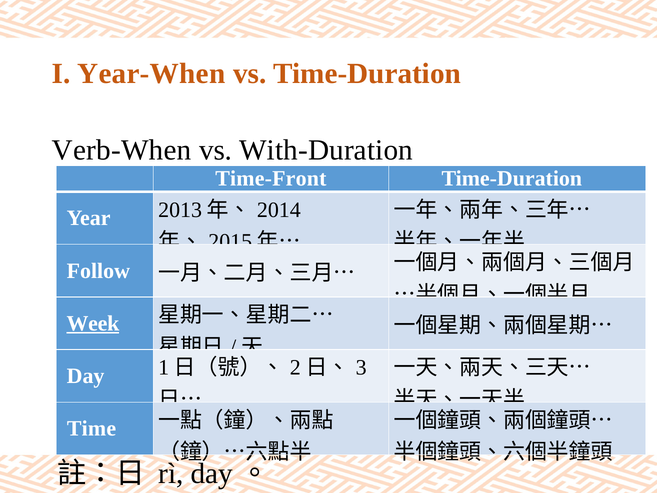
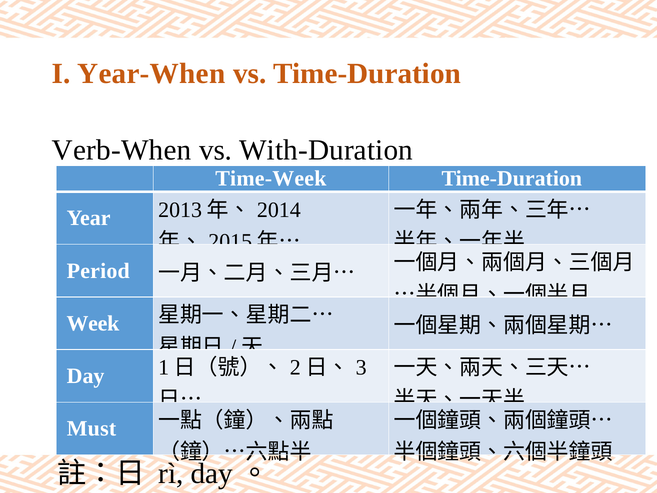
Time-Front: Time-Front -> Time-Week
Follow: Follow -> Period
Week underline: present -> none
Time: Time -> Must
